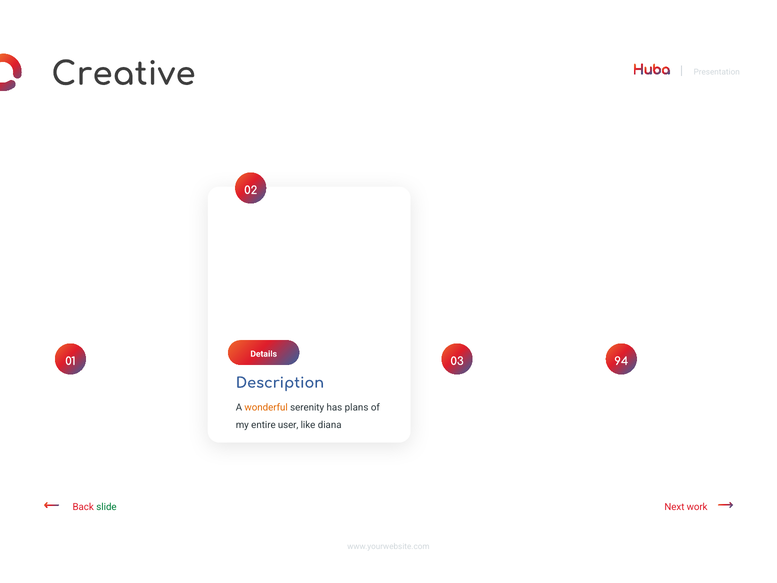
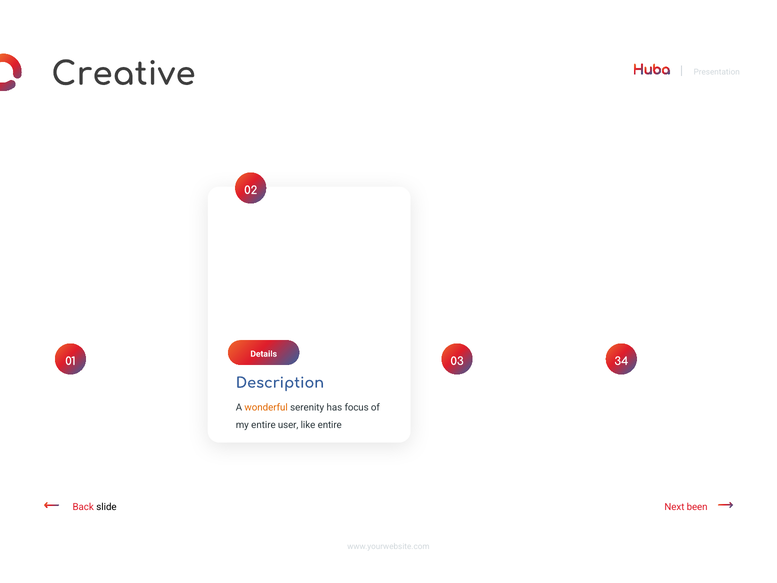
94: 94 -> 34
plans: plans -> focus
like diana: diana -> entire
slide colour: green -> black
work: work -> been
